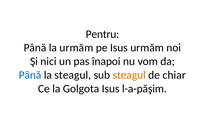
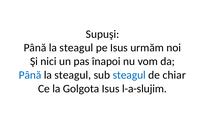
Pentru: Pentru -> Supuşi
urmăm at (76, 48): urmăm -> steagul
steagul at (129, 75) colour: orange -> blue
l-a-păşim: l-a-păşim -> l-a-slujim
